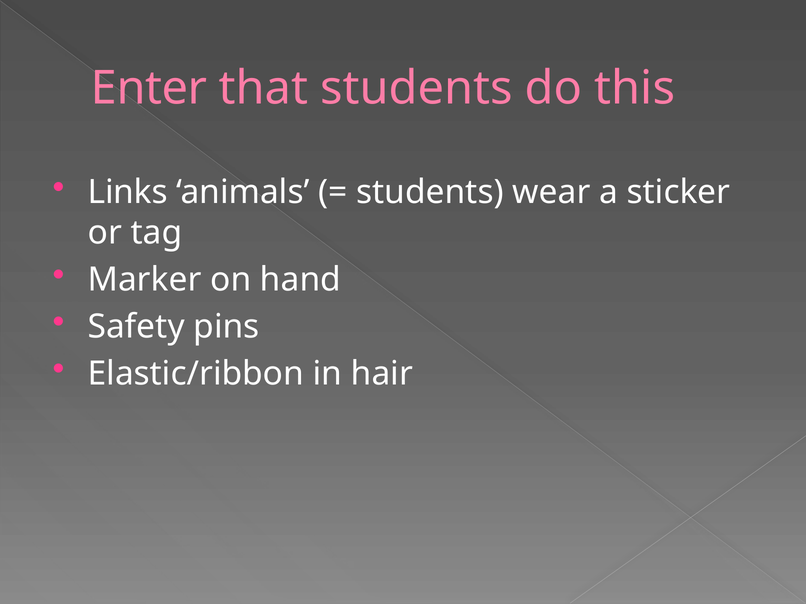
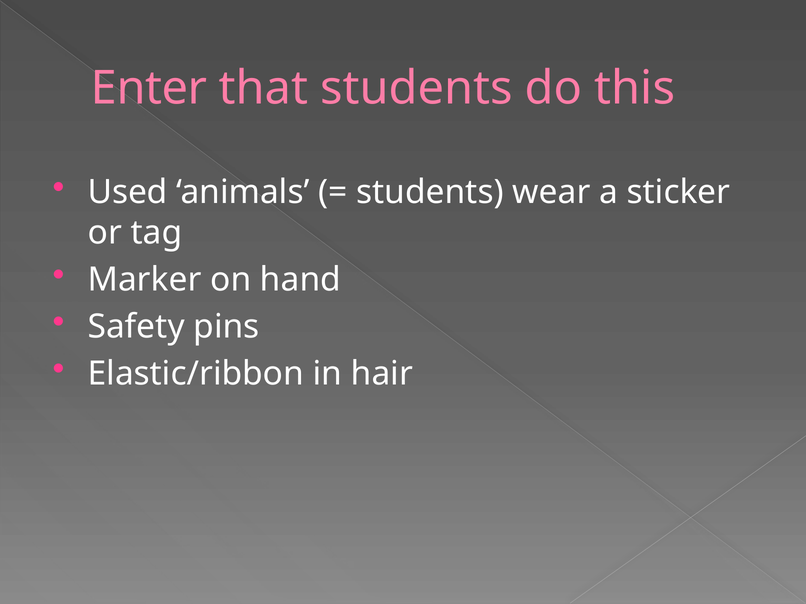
Links: Links -> Used
